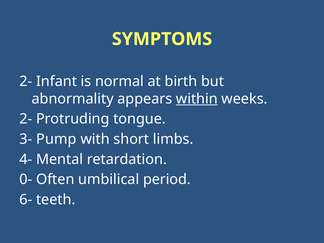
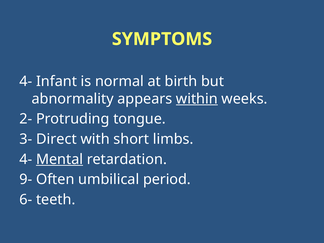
2- at (26, 81): 2- -> 4-
Pump: Pump -> Direct
Mental underline: none -> present
0-: 0- -> 9-
